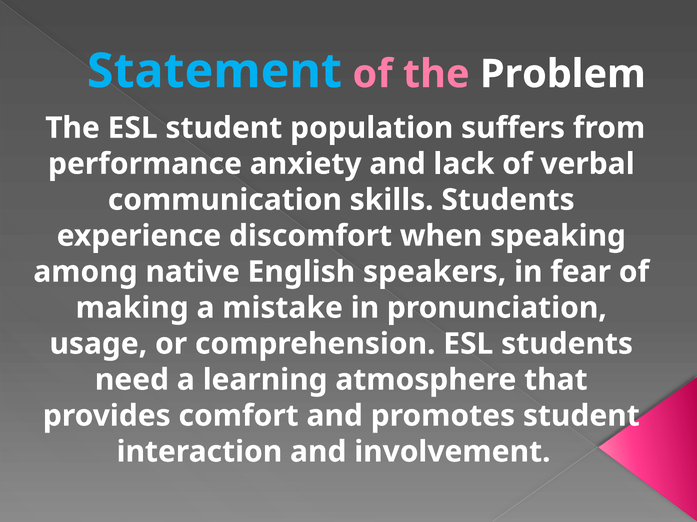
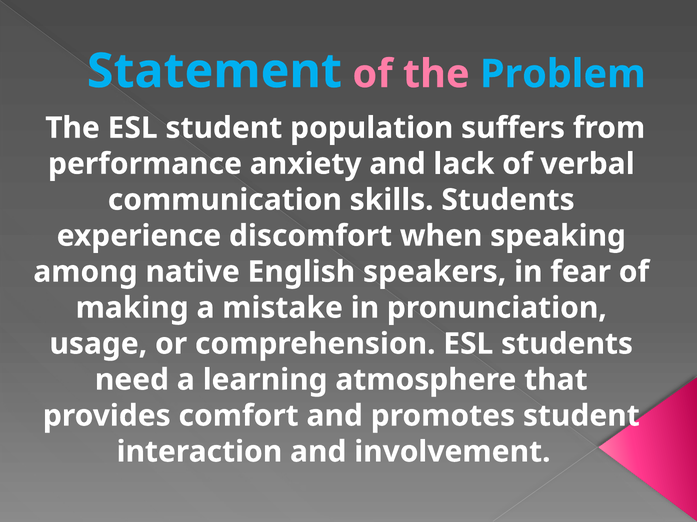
Problem colour: white -> light blue
